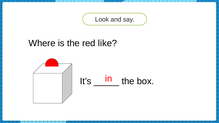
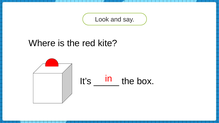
like: like -> kite
